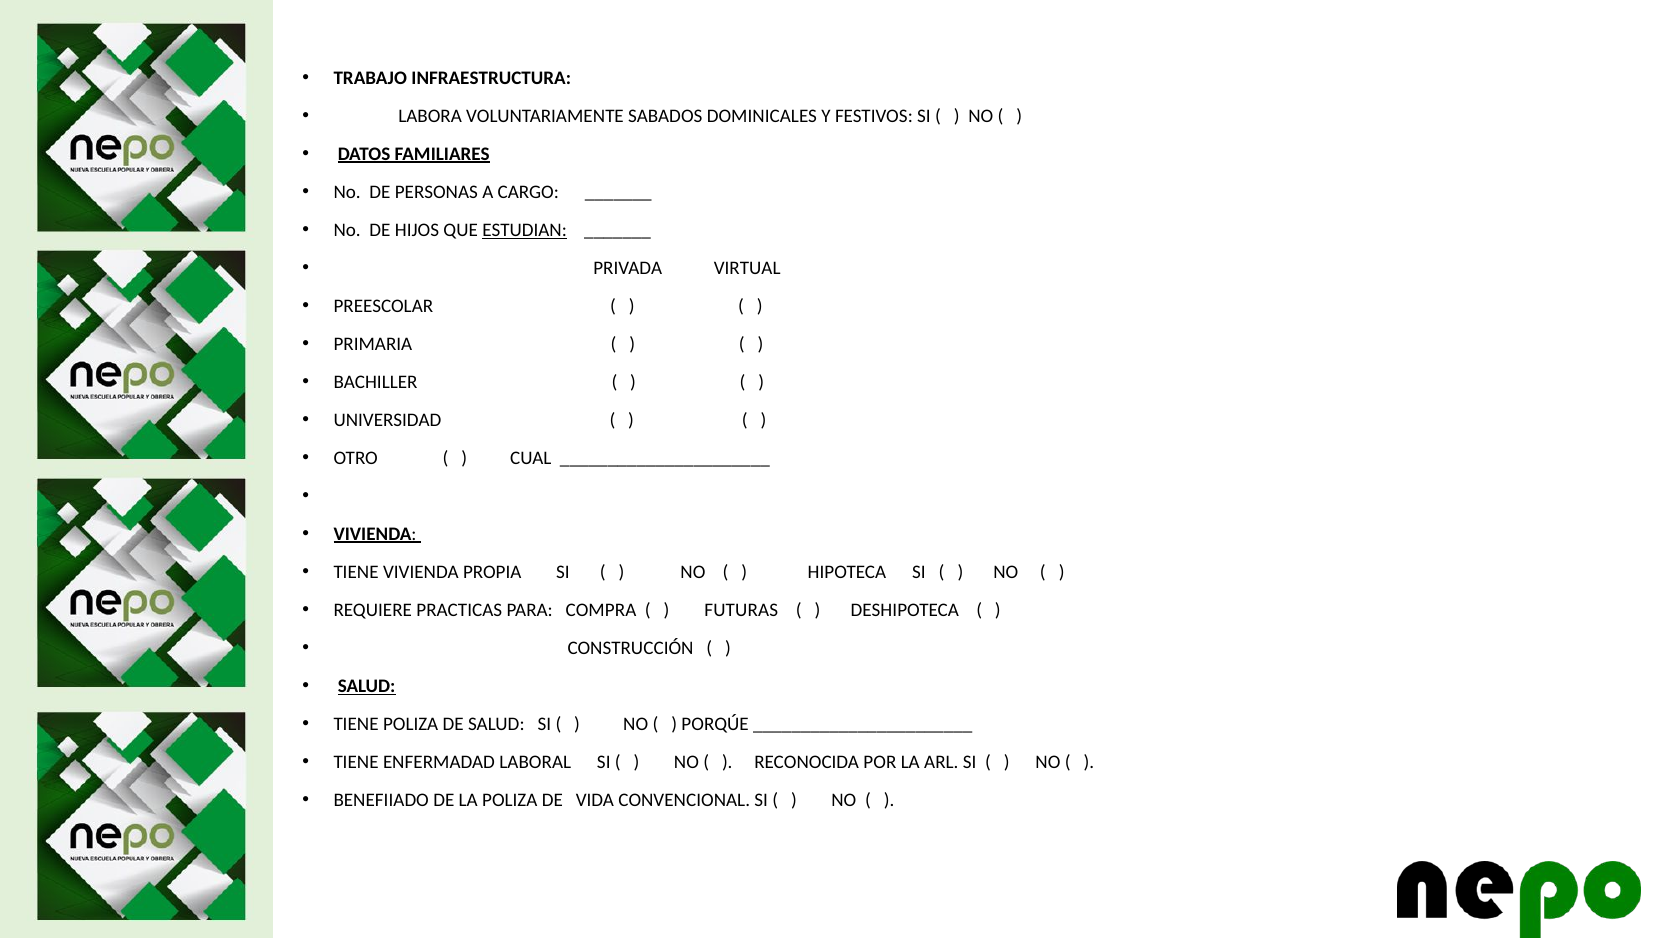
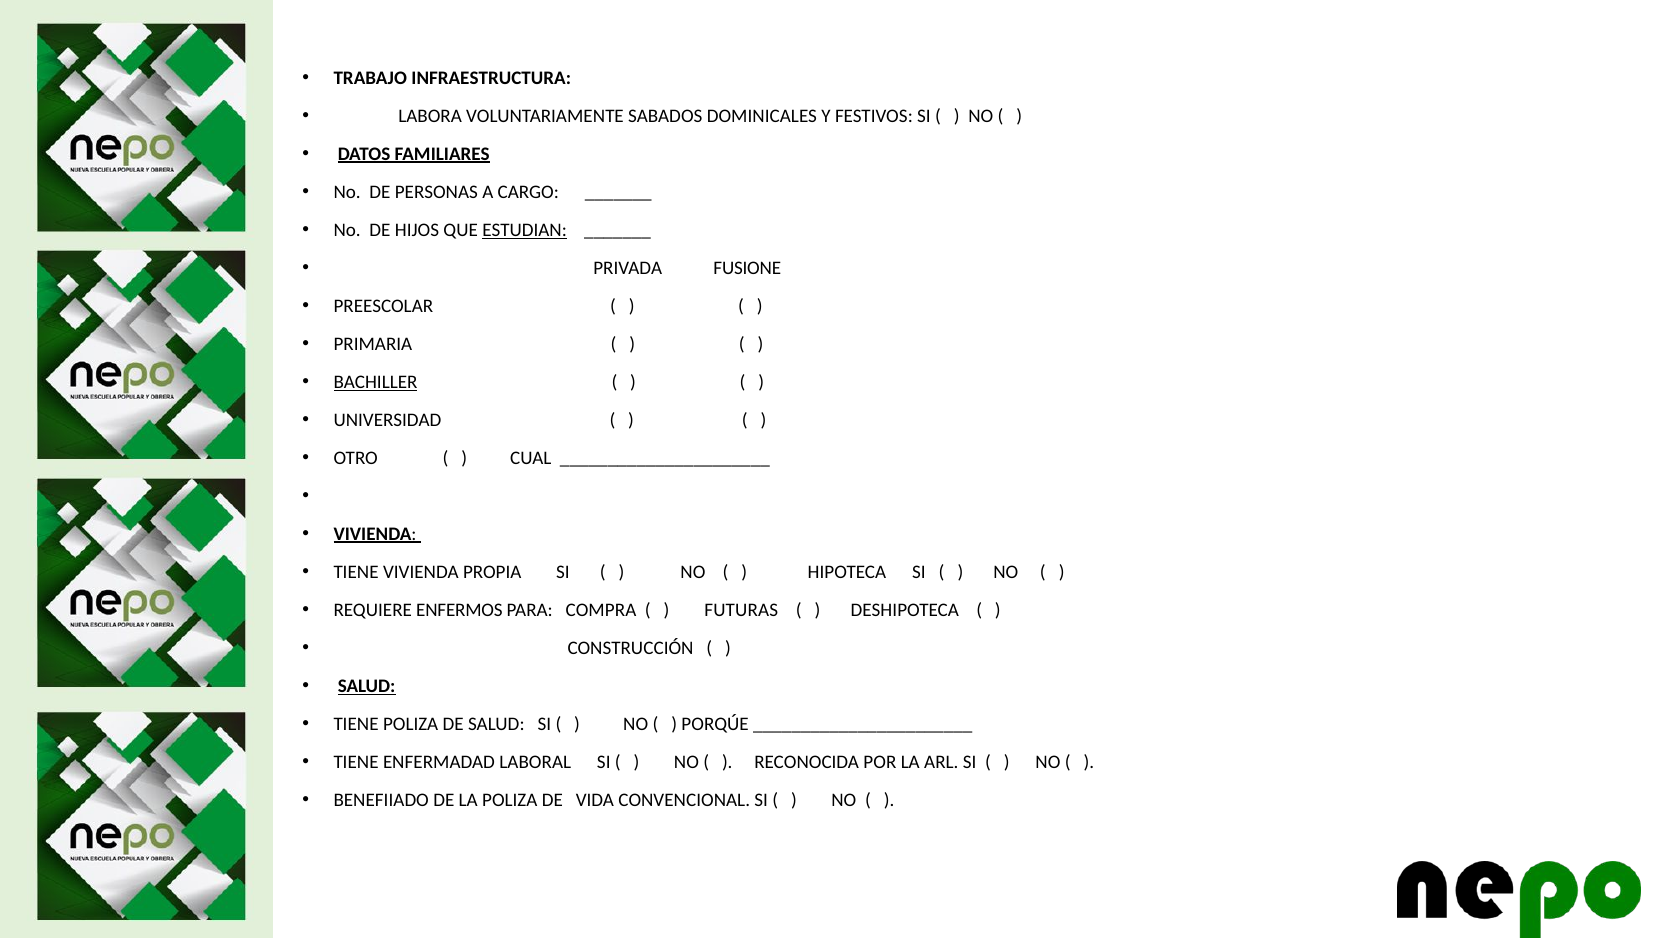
VIRTUAL: VIRTUAL -> FUSIONE
BACHILLER underline: none -> present
PRACTICAS: PRACTICAS -> ENFERMOS
